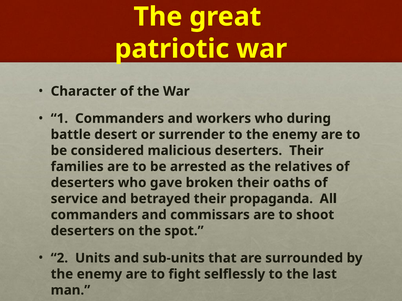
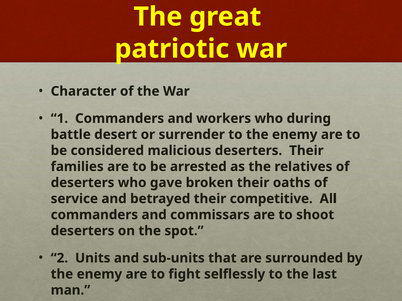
propaganda: propaganda -> competitive
